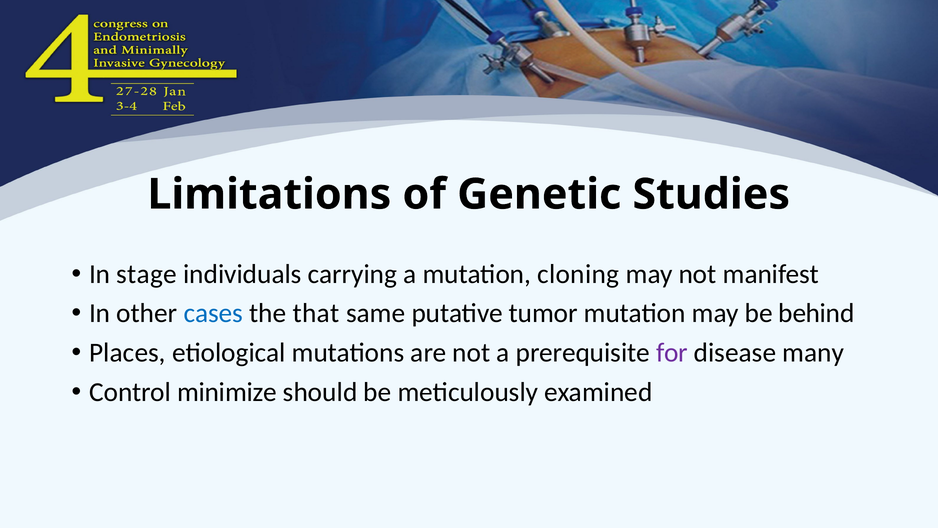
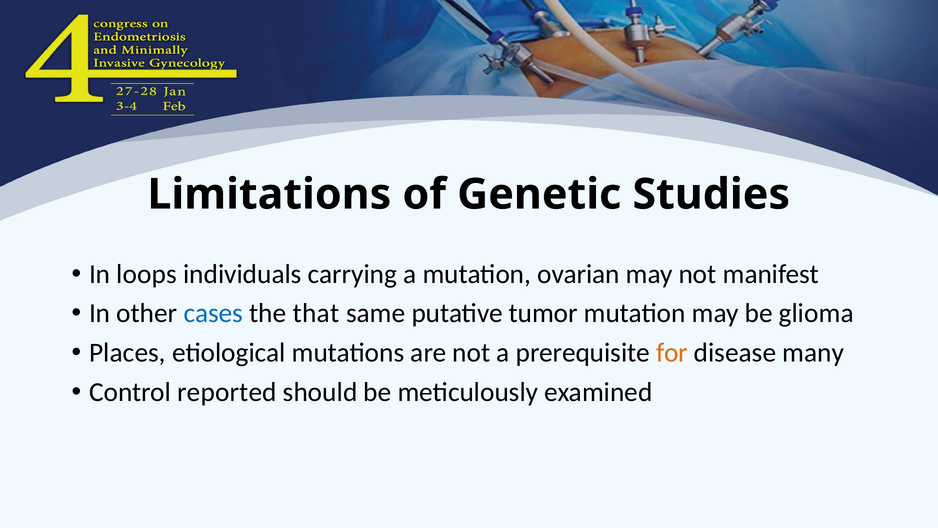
stage: stage -> loops
cloning: cloning -> ovarian
behind: behind -> glioma
for colour: purple -> orange
minimize: minimize -> reported
